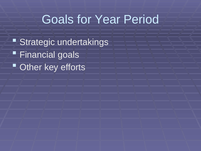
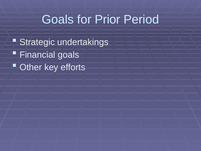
Year: Year -> Prior
